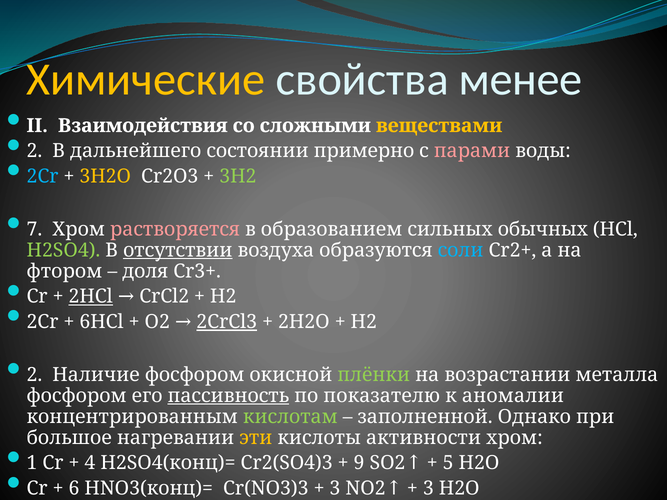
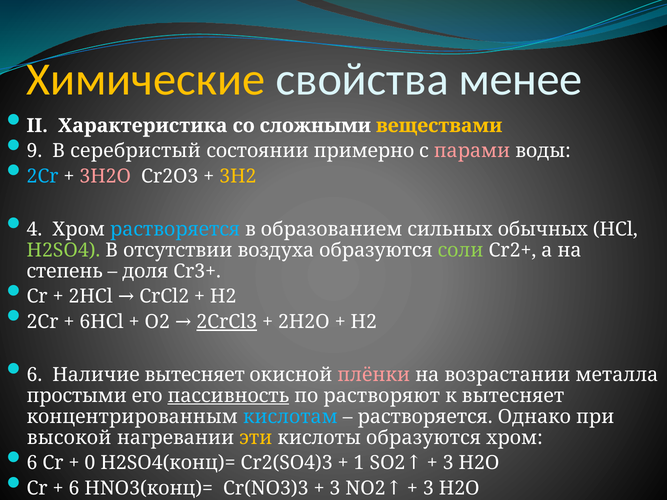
Взаимодействия: Взаимодействия -> Характеристика
2 at (34, 151): 2 -> 9
дальнейшего: дальнейшего -> серебристый
3H2O colour: yellow -> pink
3H2 colour: light green -> yellow
7: 7 -> 4
растворяется at (175, 229) colour: pink -> light blue
отсутствии underline: present -> none
соли colour: light blue -> light green
фтором: фтором -> степень
2HCl underline: present -> none
2 at (34, 375): 2 -> 6
Наличие фосфором: фосфором -> вытесняет
плёнки colour: light green -> pink
фосфором at (77, 396): фосфором -> простыми
показателю: показателю -> растворяют
к аномалии: аномалии -> вытесняет
кислотам colour: light green -> light blue
заполненной at (425, 417): заполненной -> растворяется
большое: большое -> высокой
кислоты активности: активности -> образуются
1 at (32, 463): 1 -> 6
4: 4 -> 0
9: 9 -> 1
5 at (448, 463): 5 -> 3
